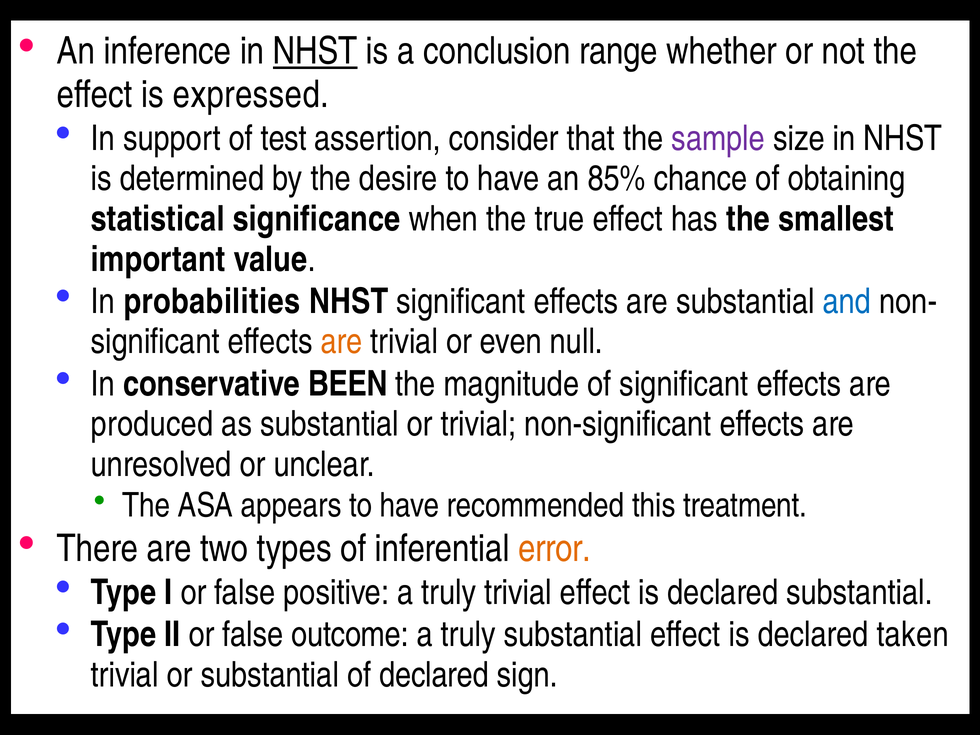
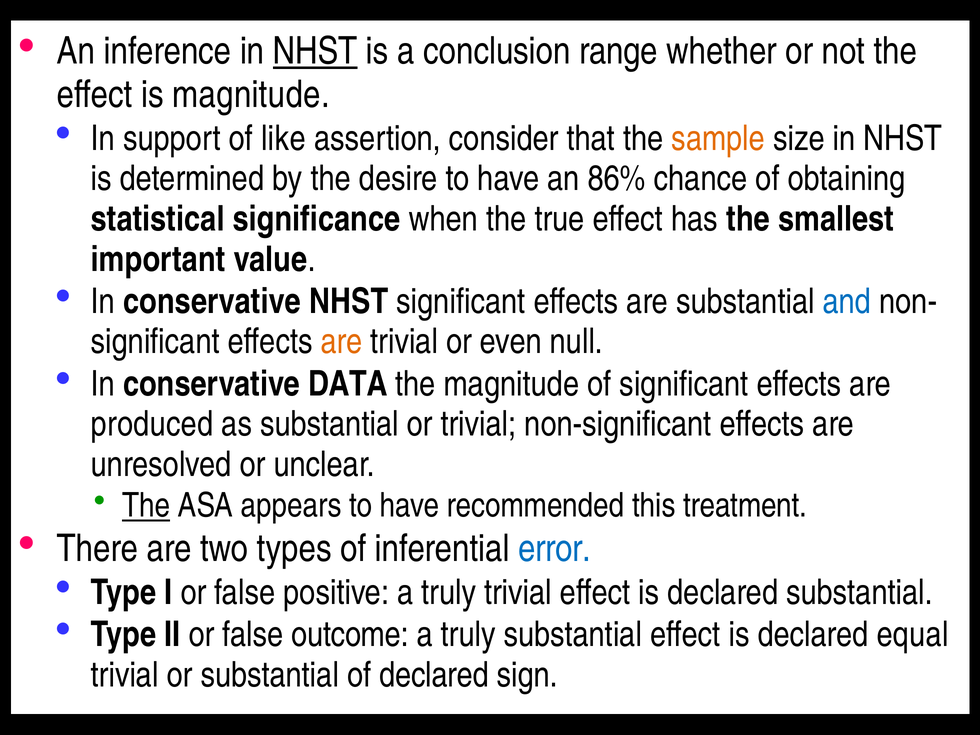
is expressed: expressed -> magnitude
test: test -> like
sample colour: purple -> orange
85%: 85% -> 86%
probabilities at (212, 301): probabilities -> conservative
BEEN: BEEN -> DATA
The at (146, 506) underline: none -> present
error colour: orange -> blue
taken: taken -> equal
